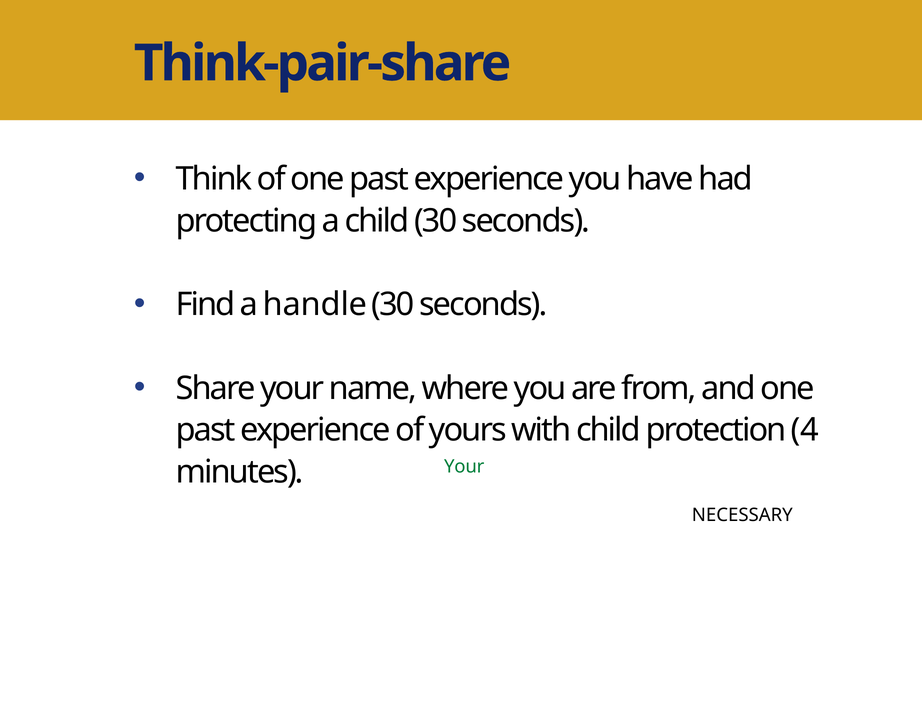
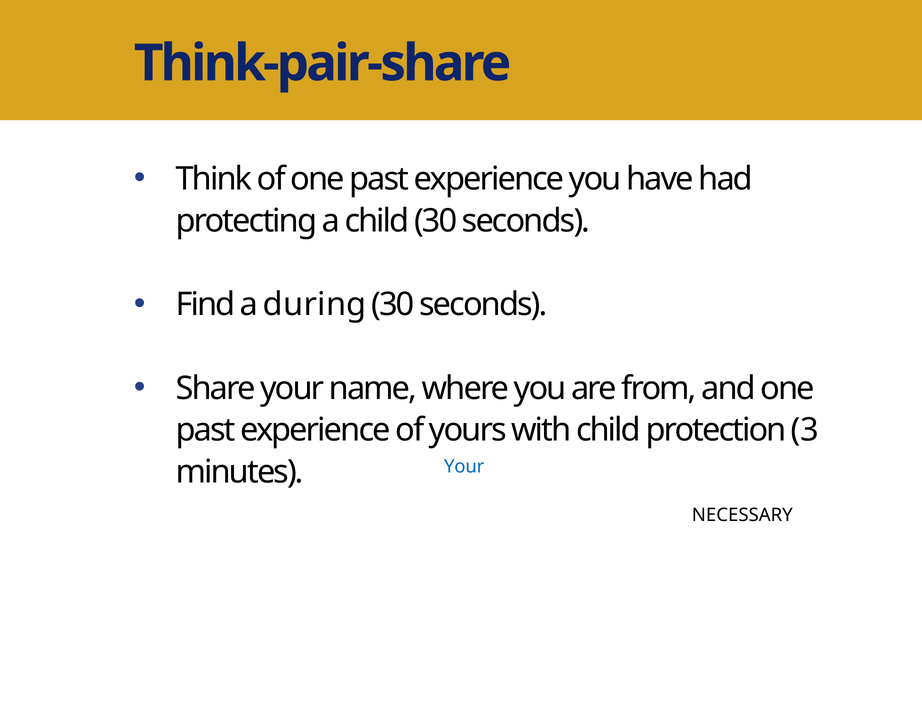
handle: handle -> during
4: 4 -> 3
Your at (464, 467) colour: green -> blue
